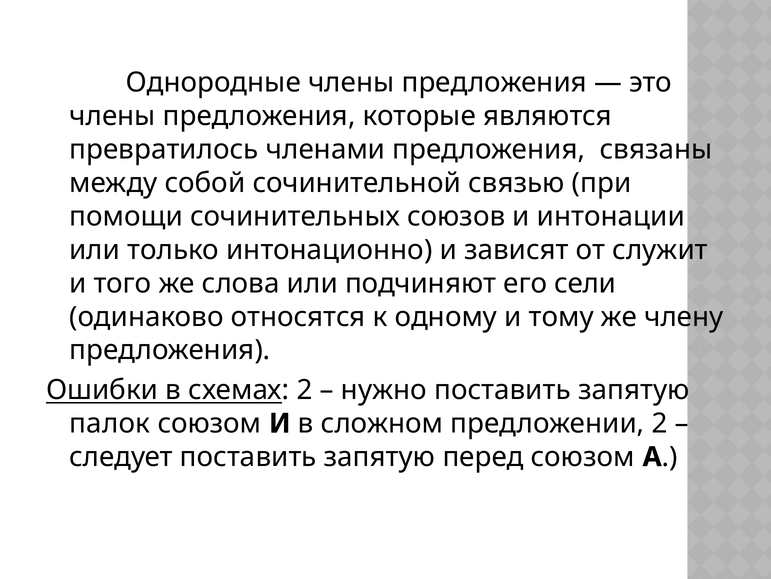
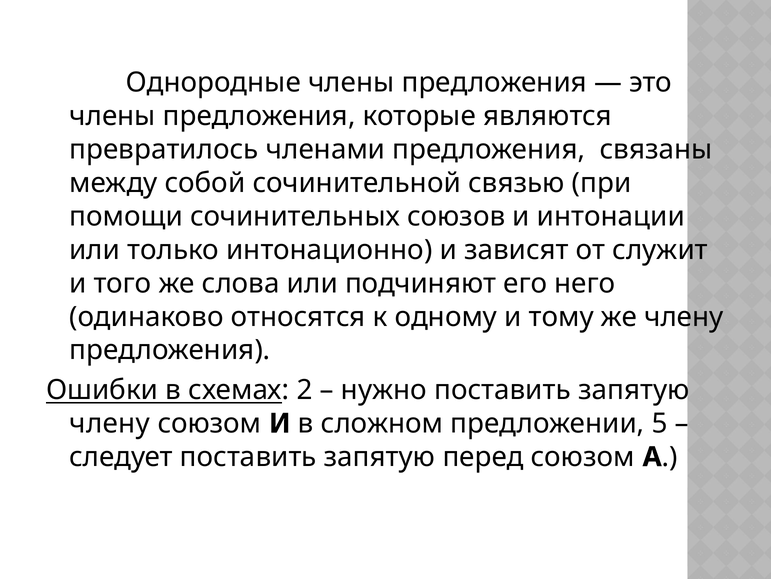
сели: сели -> него
палок at (110, 423): палок -> члену
предложении 2: 2 -> 5
